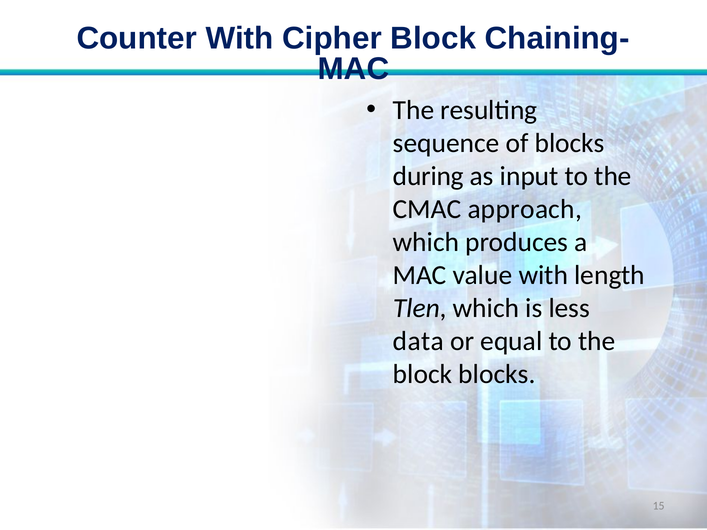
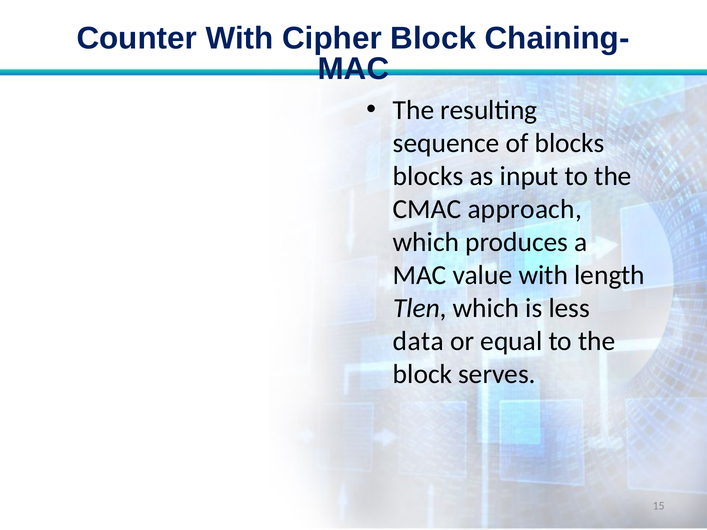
during at (428, 176): during -> blocks
block blocks: blocks -> serves
